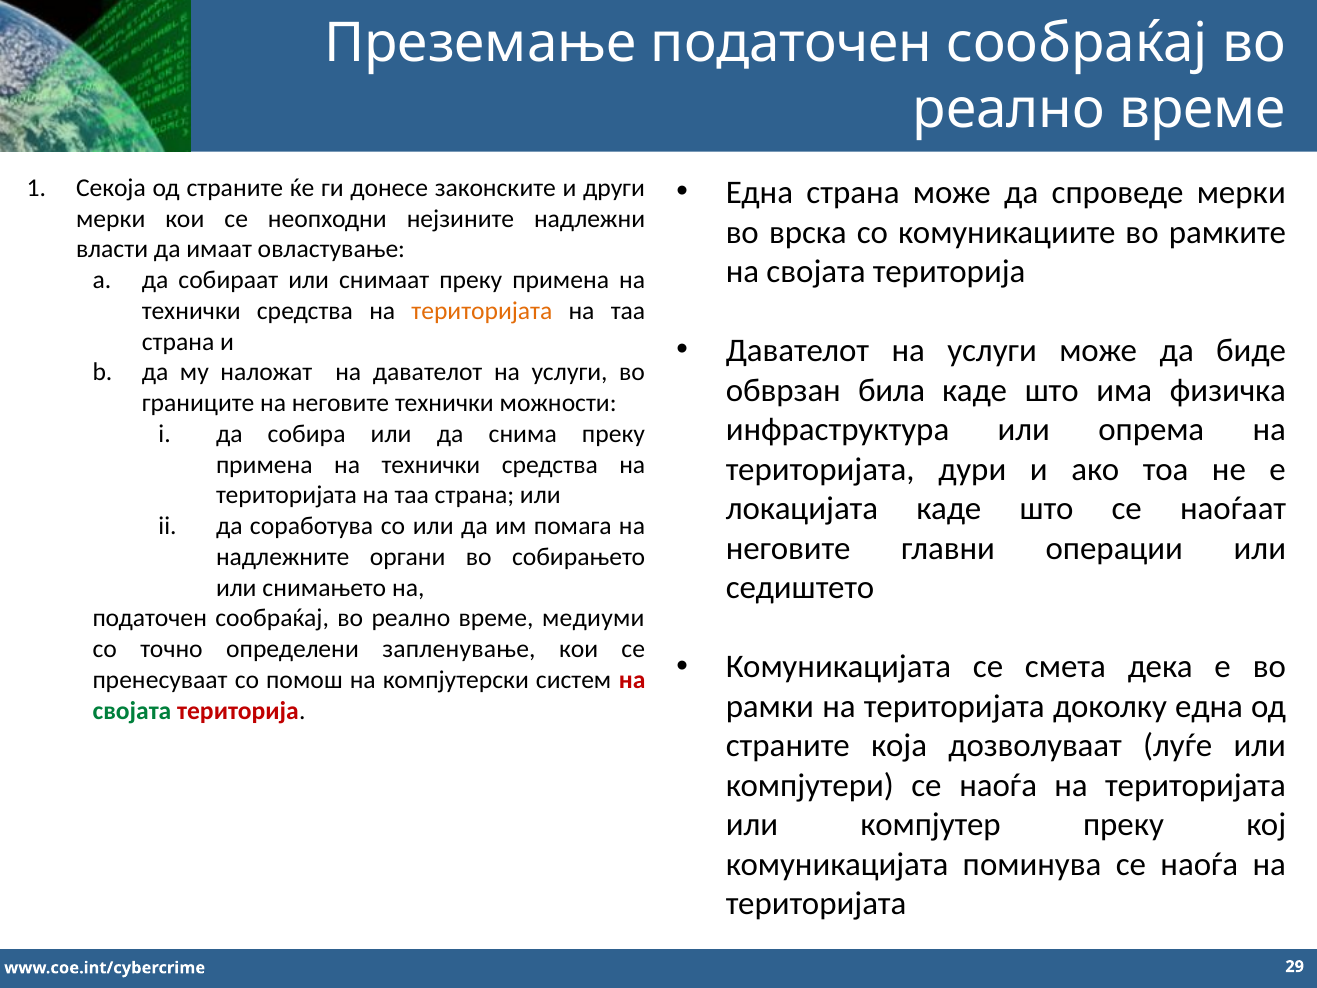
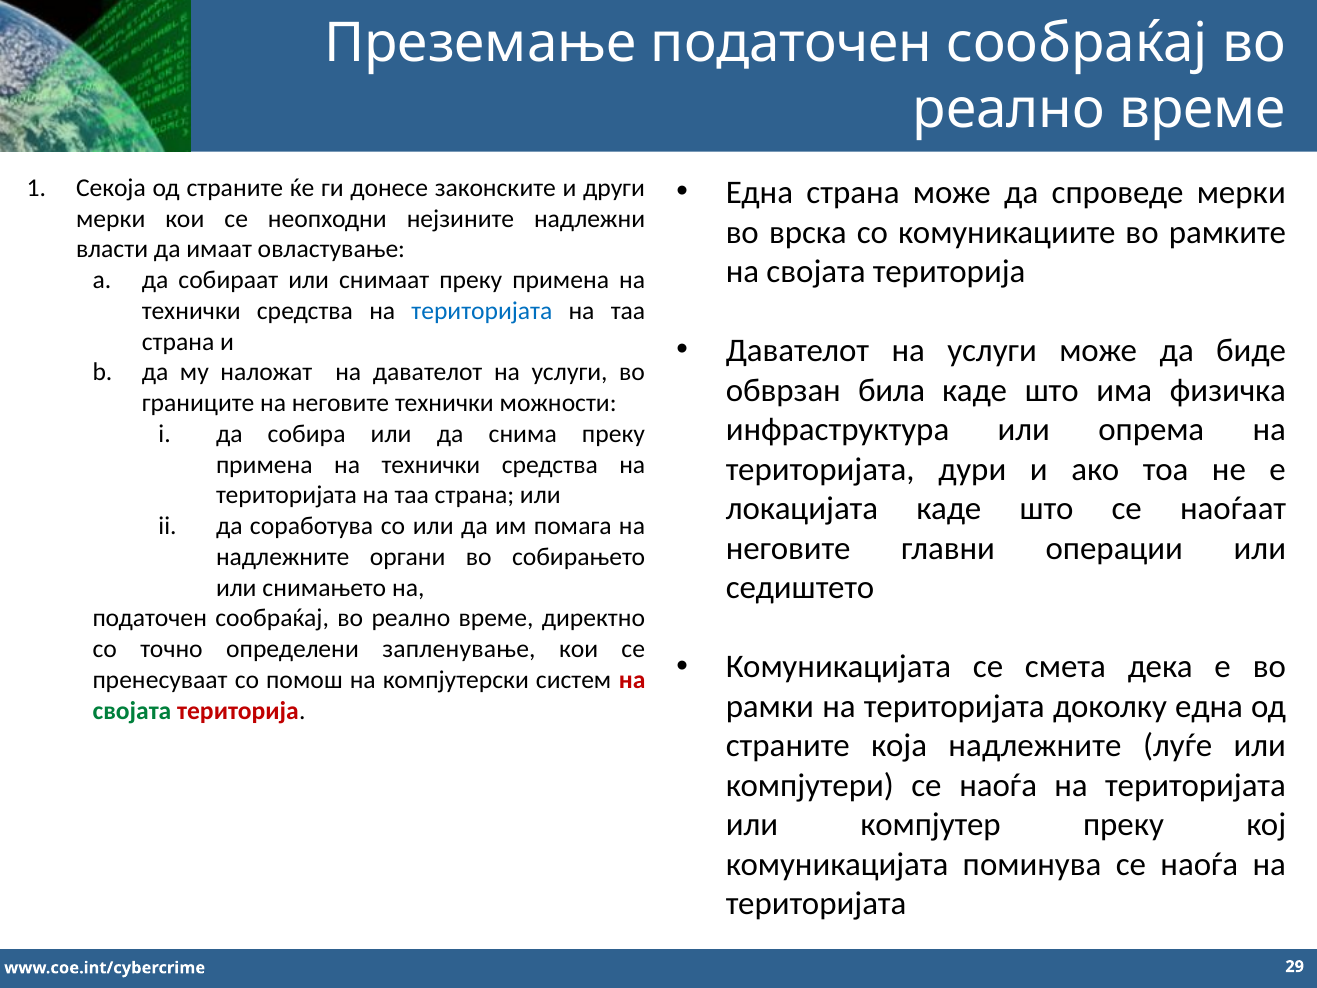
територијата at (482, 311) colour: orange -> blue
медиуми: медиуми -> директно
која дозволуваат: дозволуваат -> надлежните
